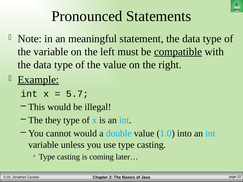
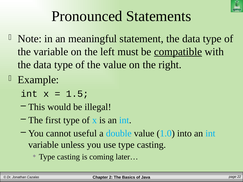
Example underline: present -> none
5.7: 5.7 -> 1.5
they: they -> first
cannot would: would -> useful
